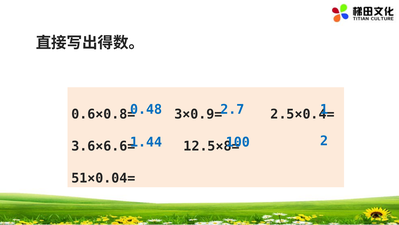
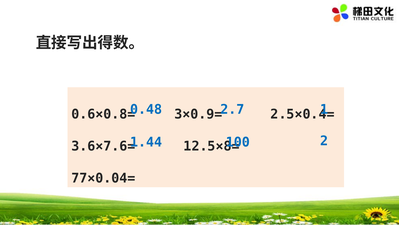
3.6×6.6=: 3.6×6.6= -> 3.6×7.6=
51×0.04=: 51×0.04= -> 77×0.04=
